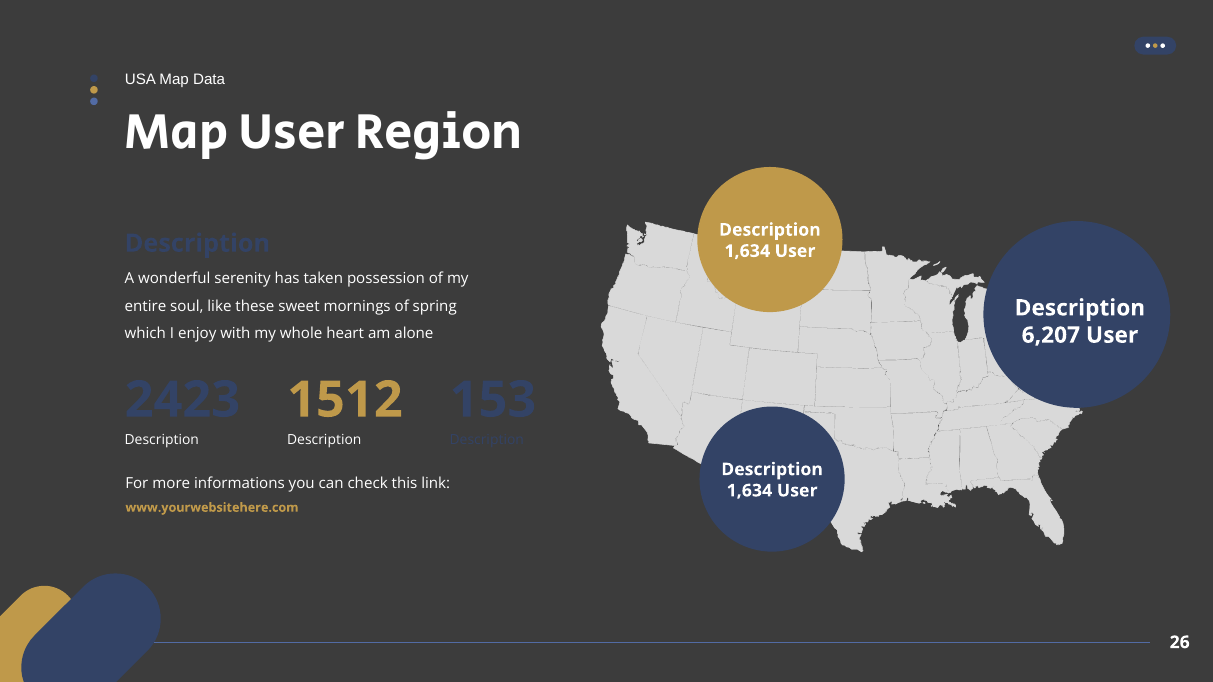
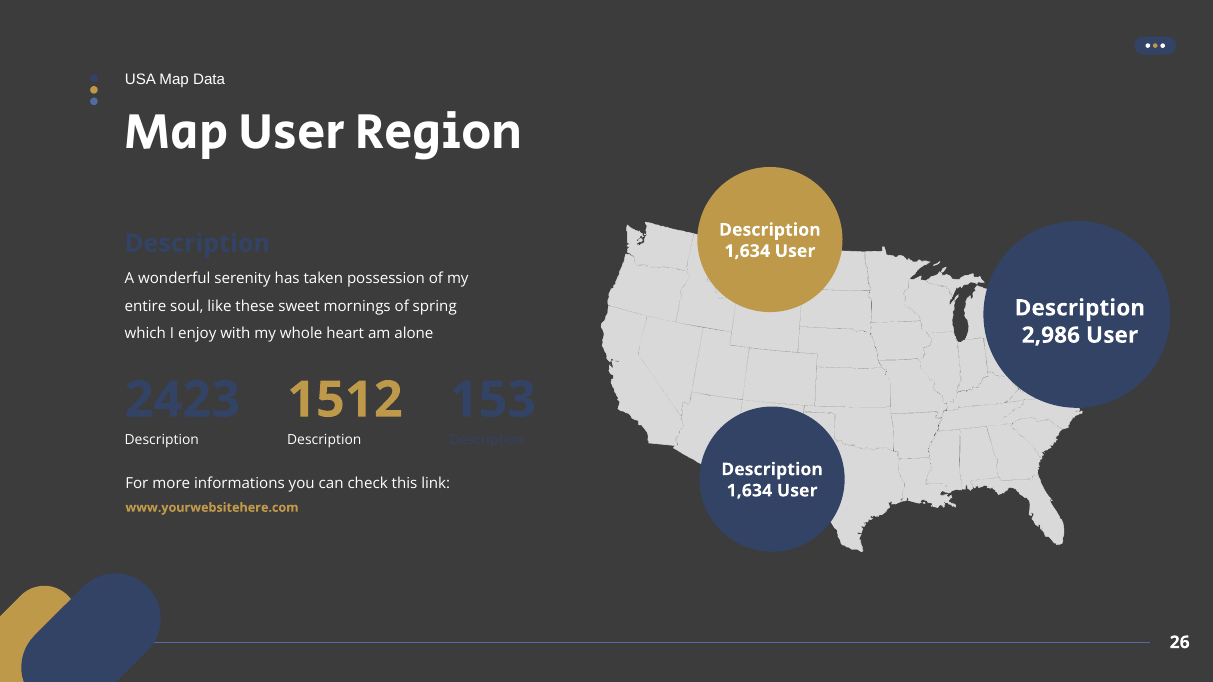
6,207: 6,207 -> 2,986
